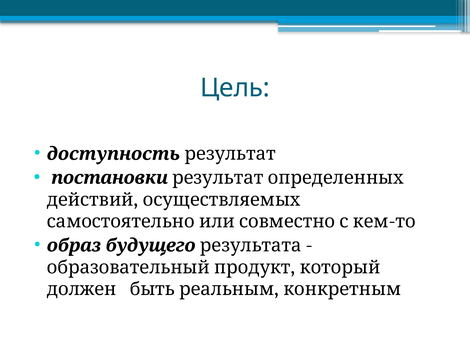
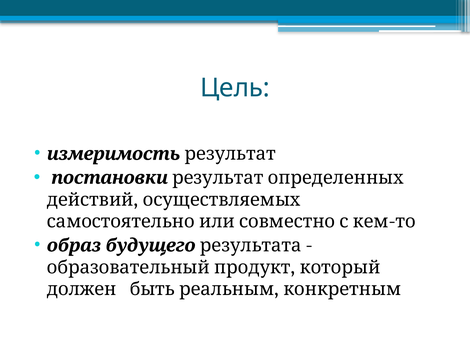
доступность: доступность -> измеримость
